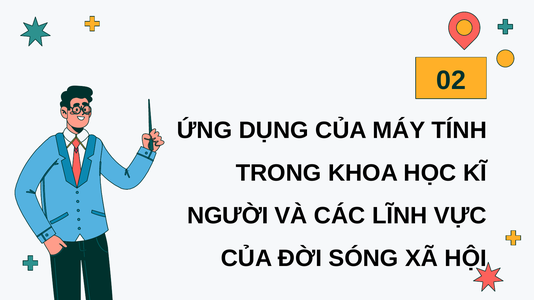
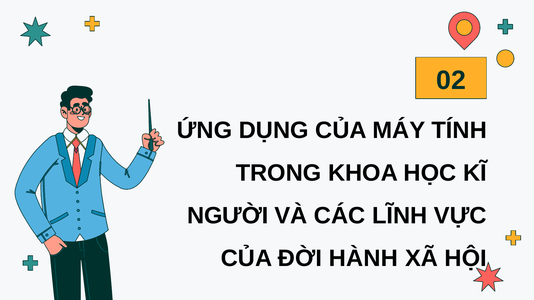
SÓNG: SÓNG -> HÀNH
